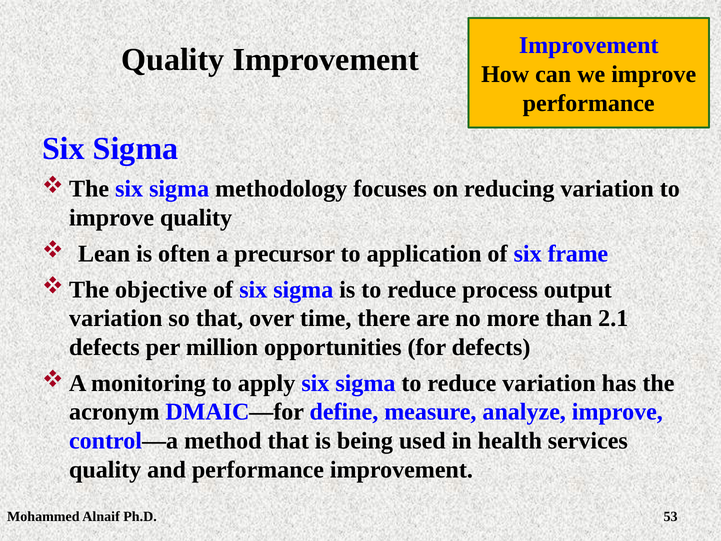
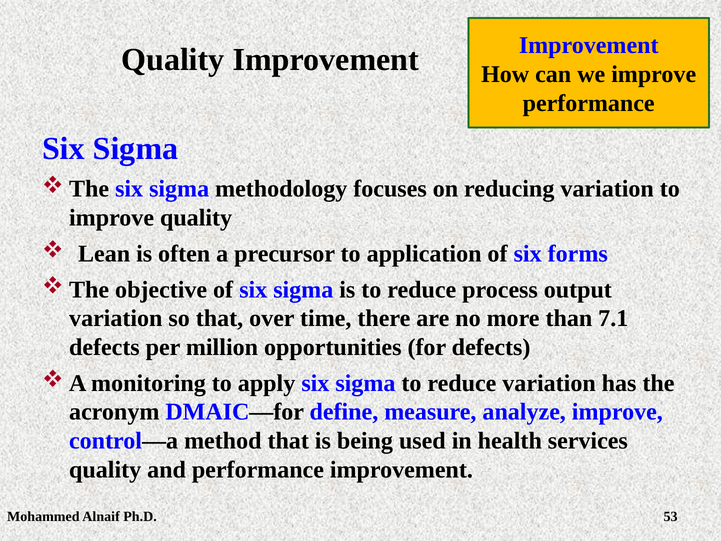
frame: frame -> forms
2.1: 2.1 -> 7.1
